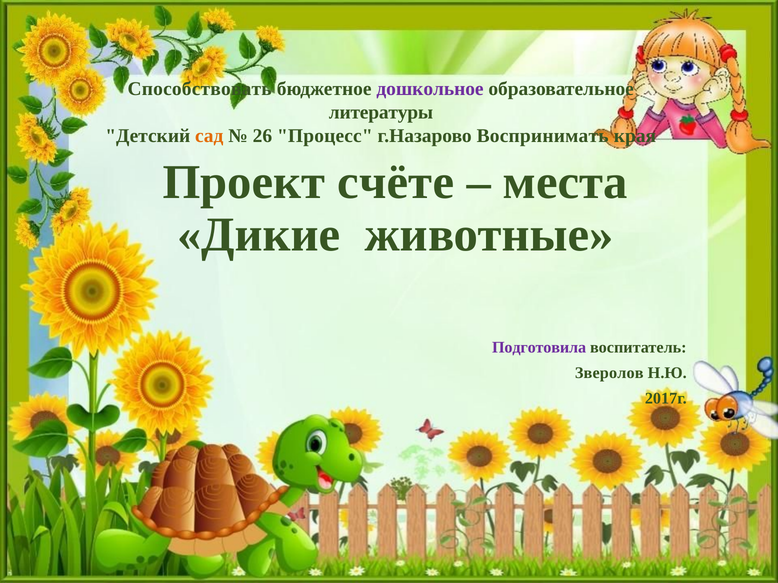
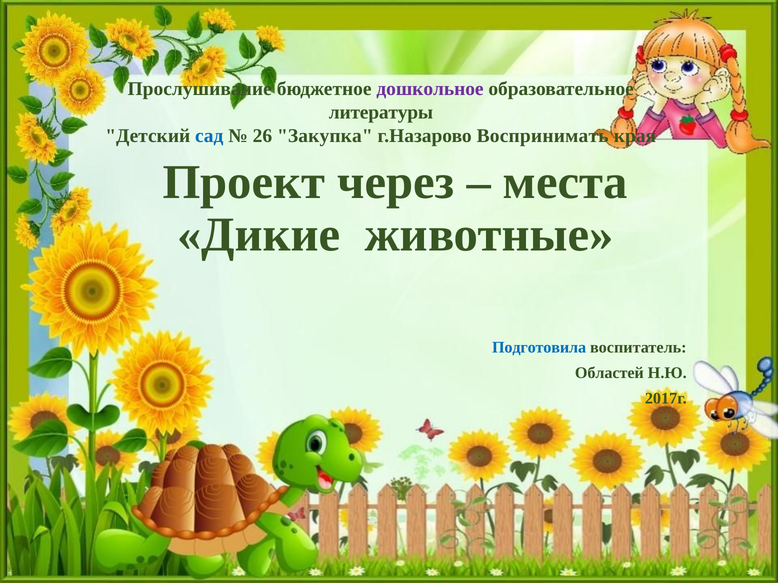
Способствовать: Способствовать -> Прослушивание
сад colour: orange -> blue
Процесс: Процесс -> Закупка
счёте: счёте -> через
Подготовила colour: purple -> blue
Зверолов: Зверолов -> Областей
